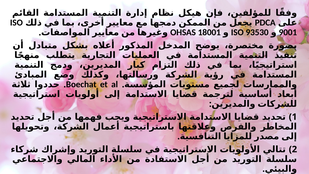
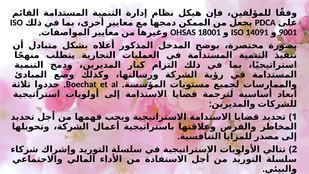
93530: 93530 -> 14091
